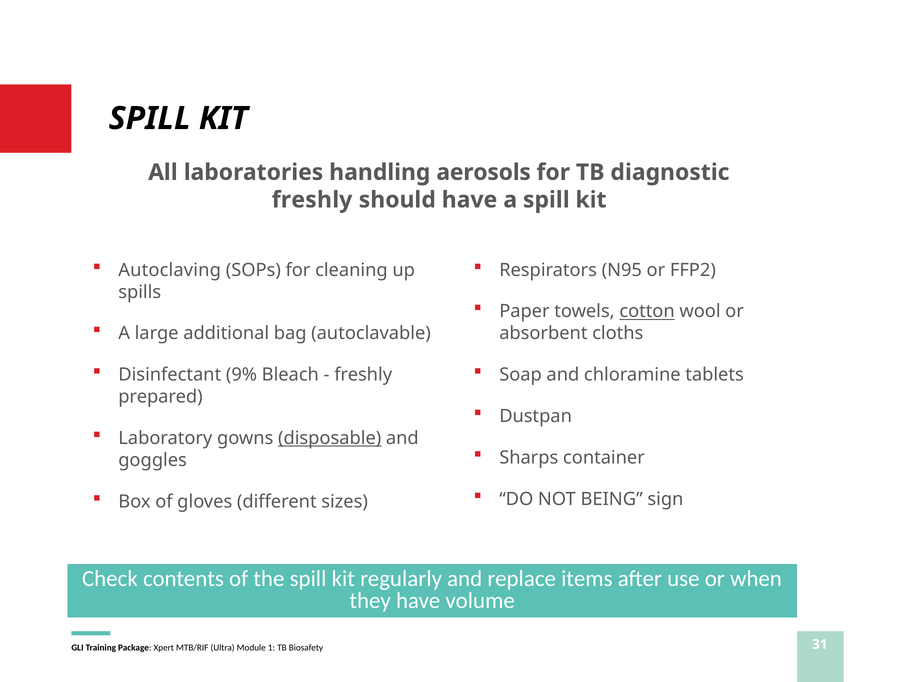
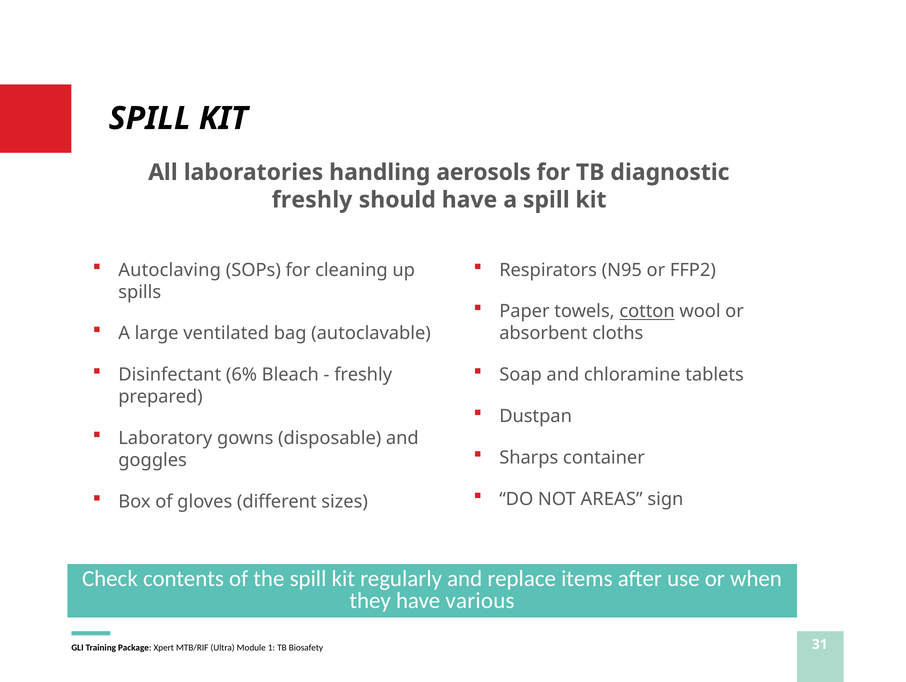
additional: additional -> ventilated
9%: 9% -> 6%
disposable underline: present -> none
BEING: BEING -> AREAS
volume: volume -> various
